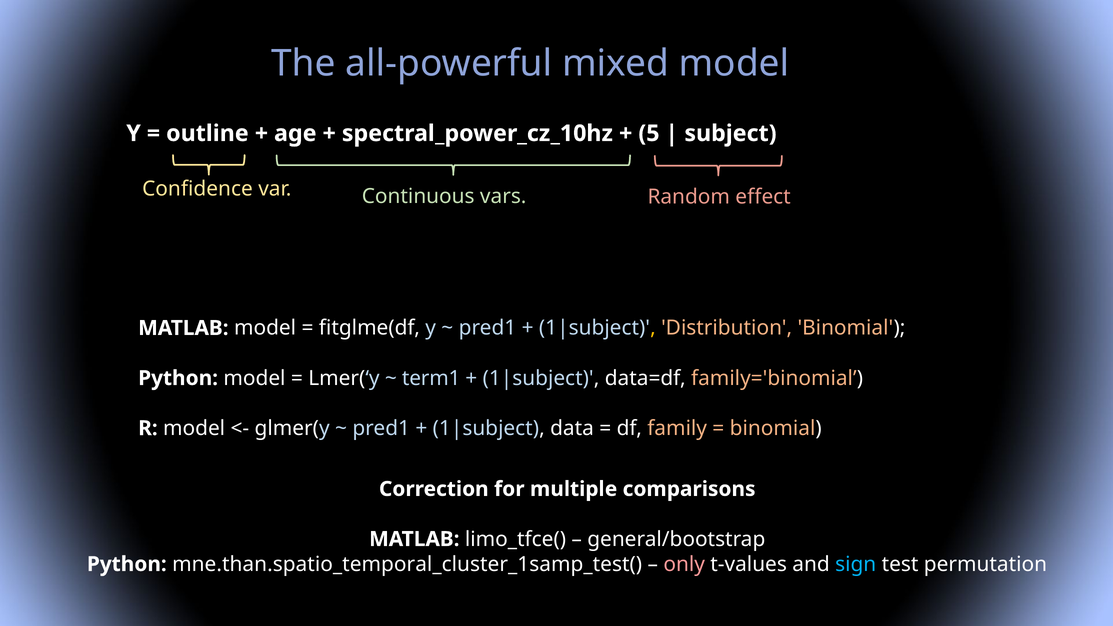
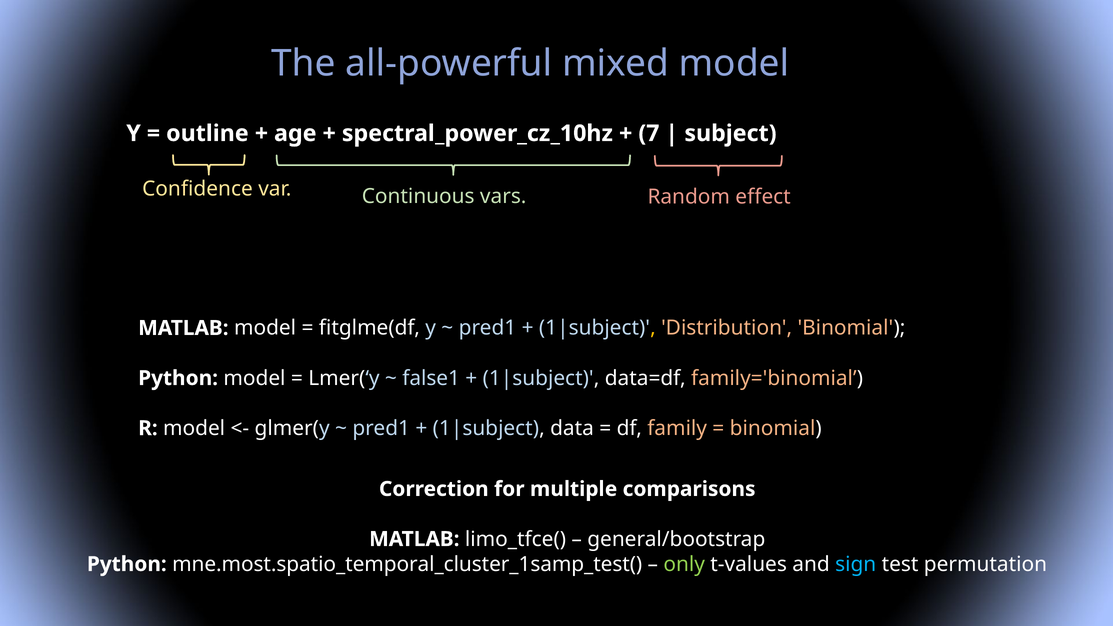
5: 5 -> 7
term1: term1 -> false1
mne.than.spatio_temporal_cluster_1samp_test(: mne.than.spatio_temporal_cluster_1samp_test( -> mne.most.spatio_temporal_cluster_1samp_test(
only colour: pink -> light green
